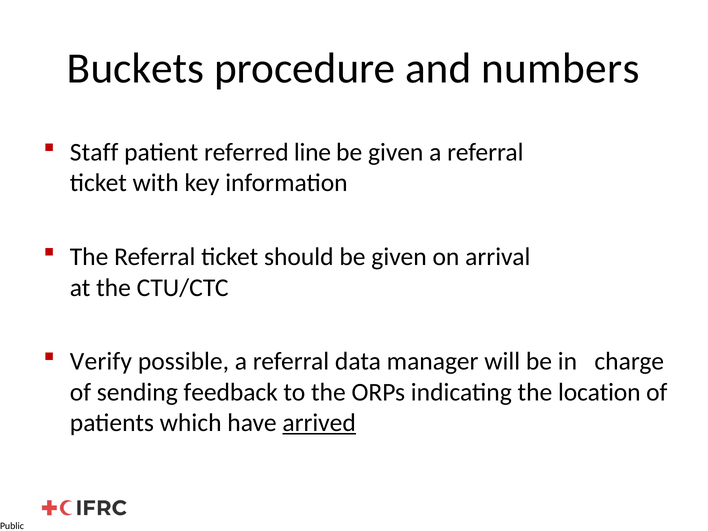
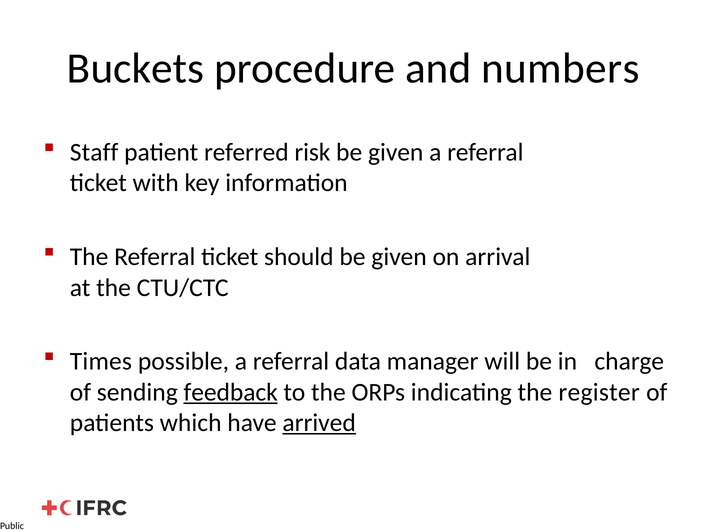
line: line -> risk
Verify: Verify -> Times
feedback underline: none -> present
location: location -> register
